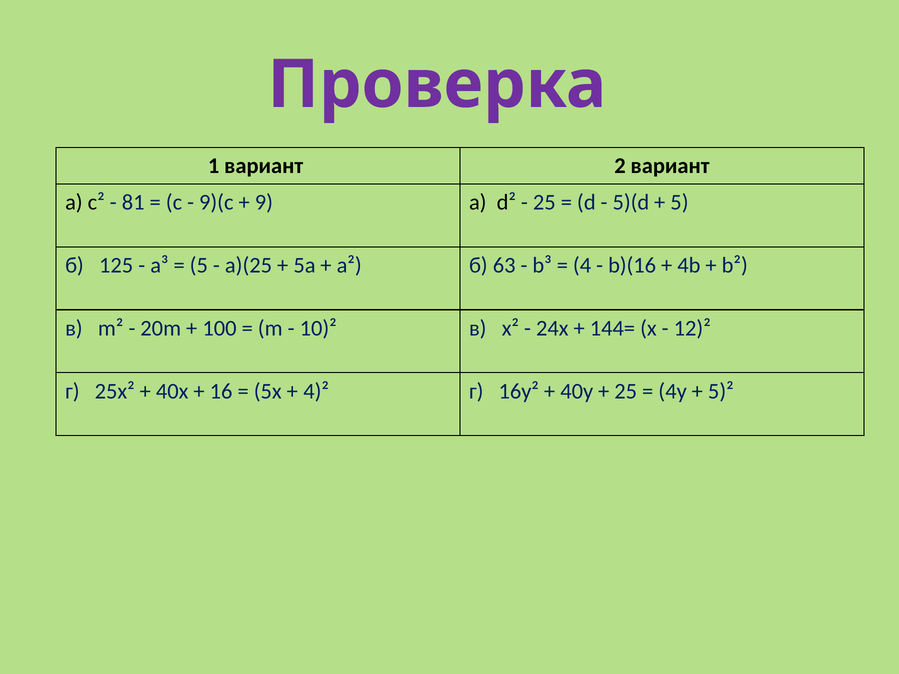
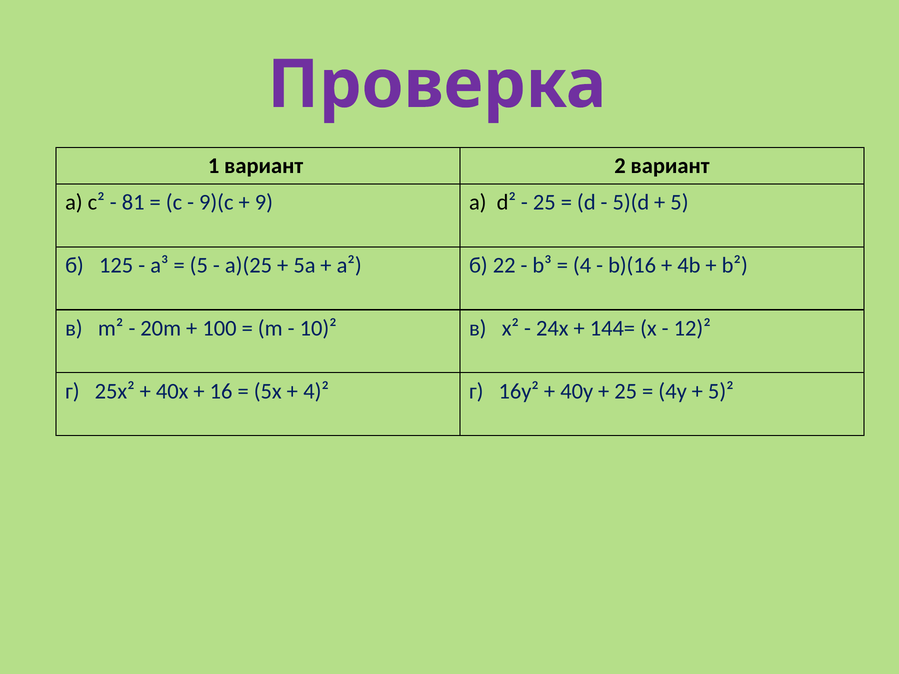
63: 63 -> 22
